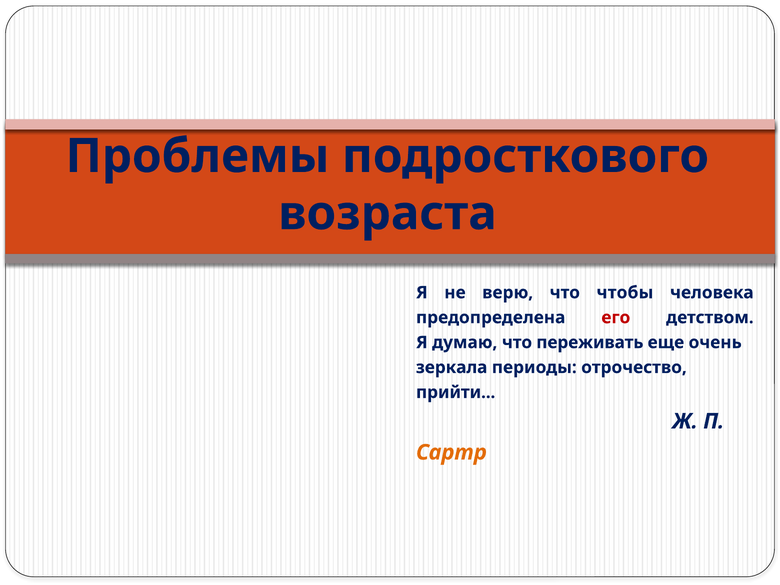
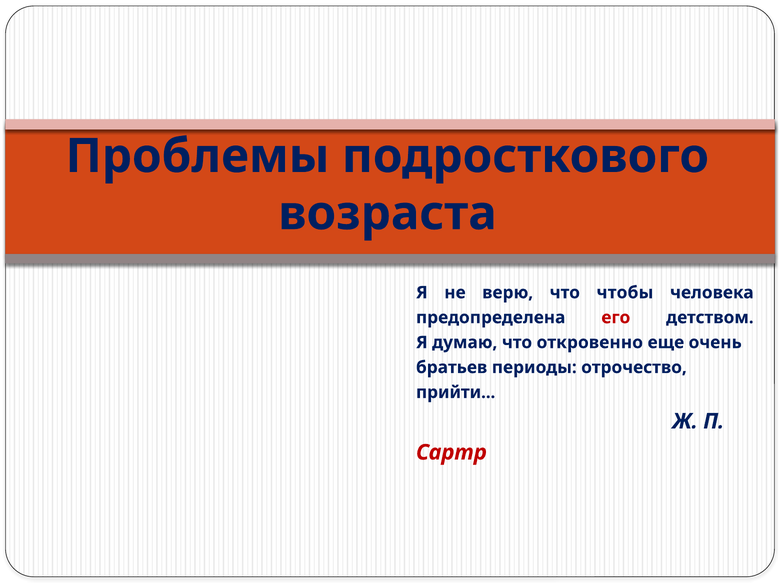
переживать: переживать -> откровенно
зеркала: зеркала -> братьев
Сартр colour: orange -> red
